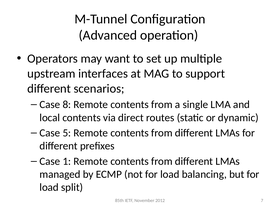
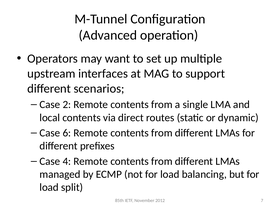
8: 8 -> 2
5: 5 -> 6
1: 1 -> 4
